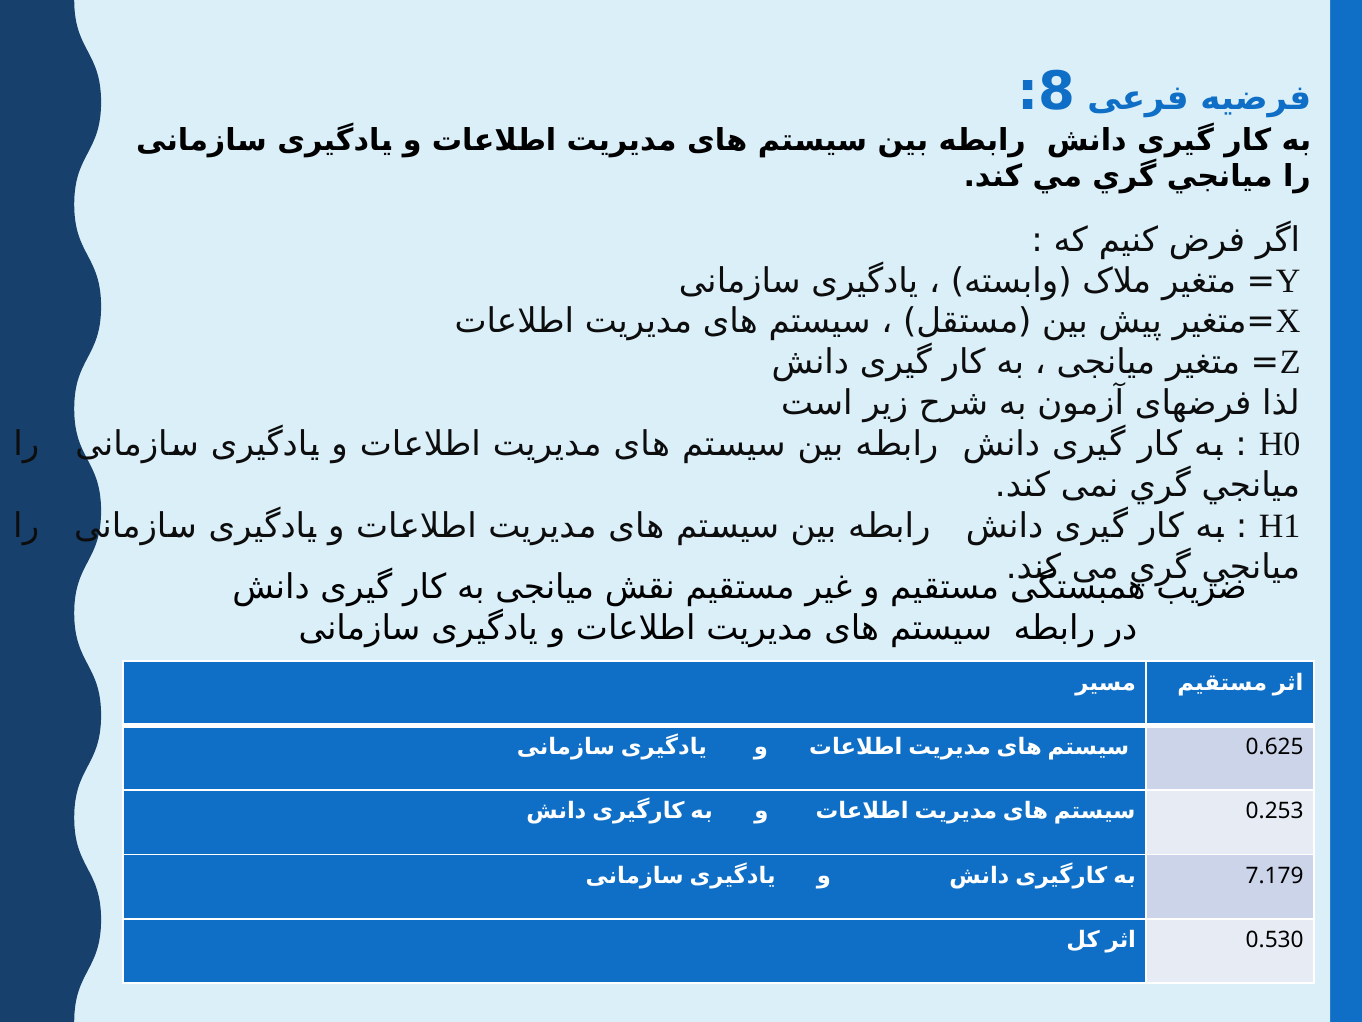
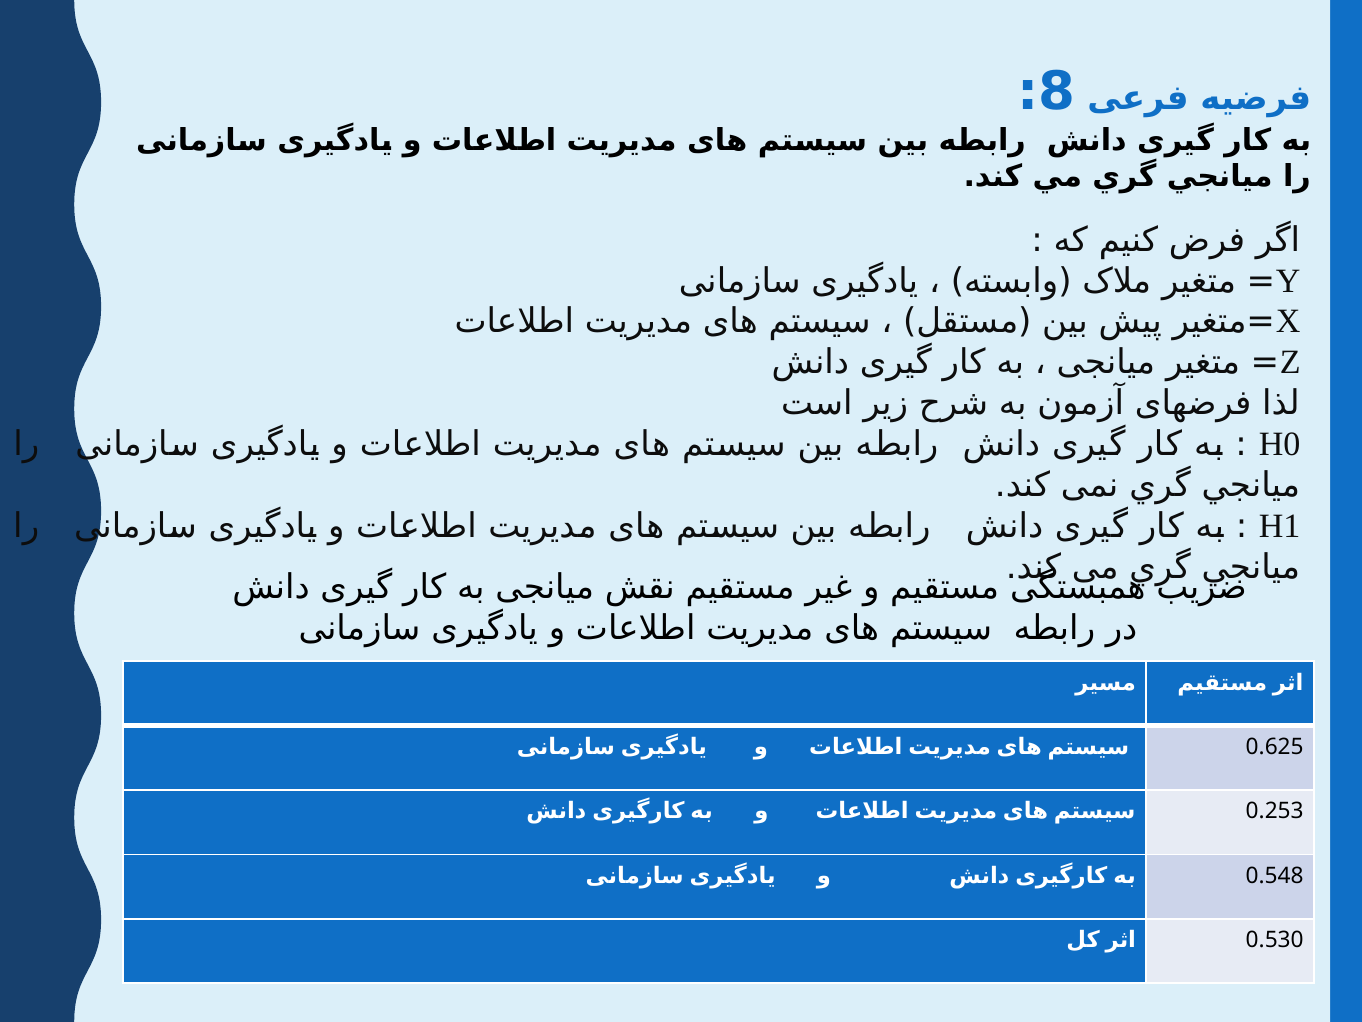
7.179: 7.179 -> 0.548
